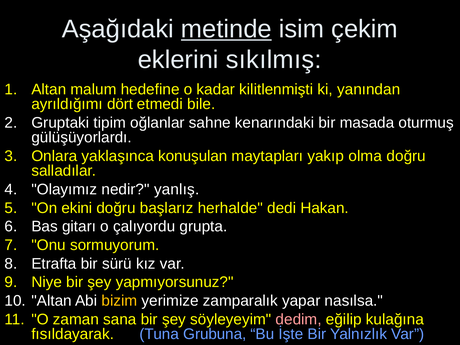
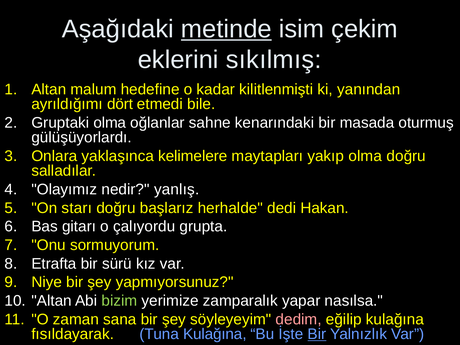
Gruptaki tipim: tipim -> olma
konuşulan: konuşulan -> kelimelere
ekini: ekini -> starı
bizim colour: yellow -> light green
Tuna Grubuna: Grubuna -> Kulağına
Bir at (317, 334) underline: none -> present
